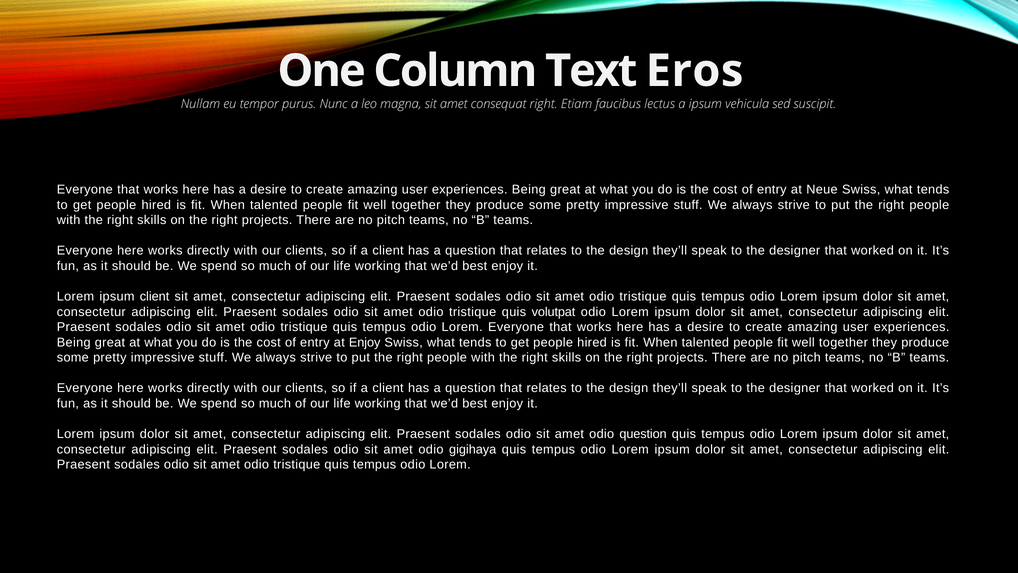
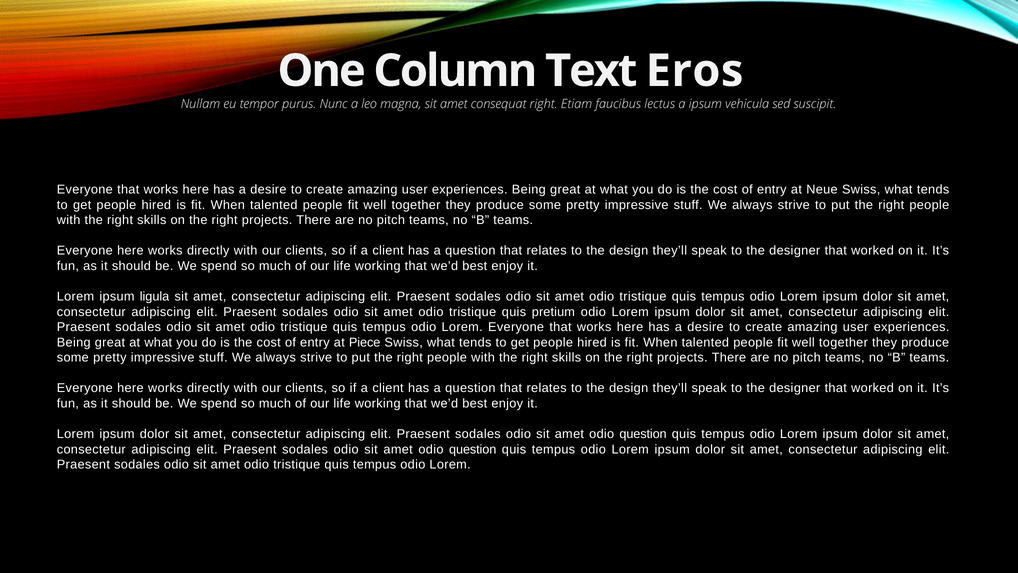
ipsum client: client -> ligula
volutpat: volutpat -> pretium
at Enjoy: Enjoy -> Piece
gigihaya at (473, 449): gigihaya -> question
